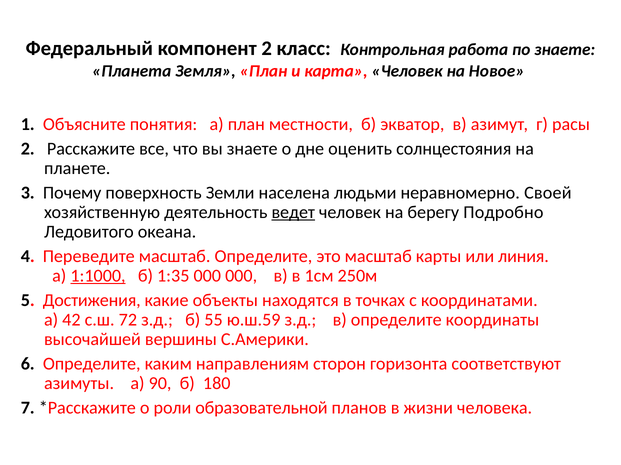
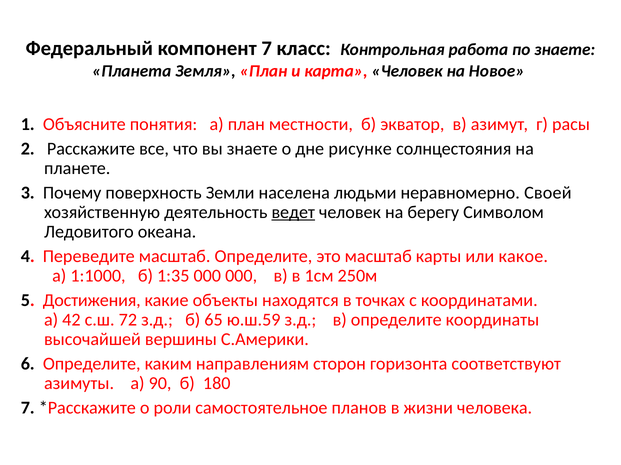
компонент 2: 2 -> 7
оценить: оценить -> рисунке
Подробно: Подробно -> Символом
линия: линия -> какое
1:1000 underline: present -> none
55: 55 -> 65
образовательной: образовательной -> самостоятельное
